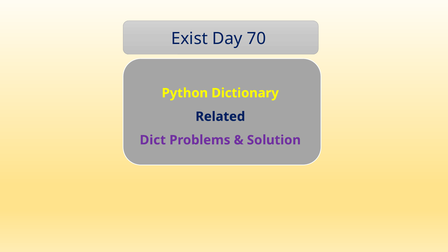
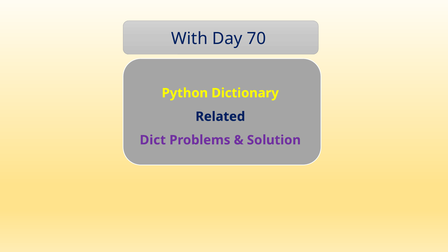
Exist: Exist -> With
